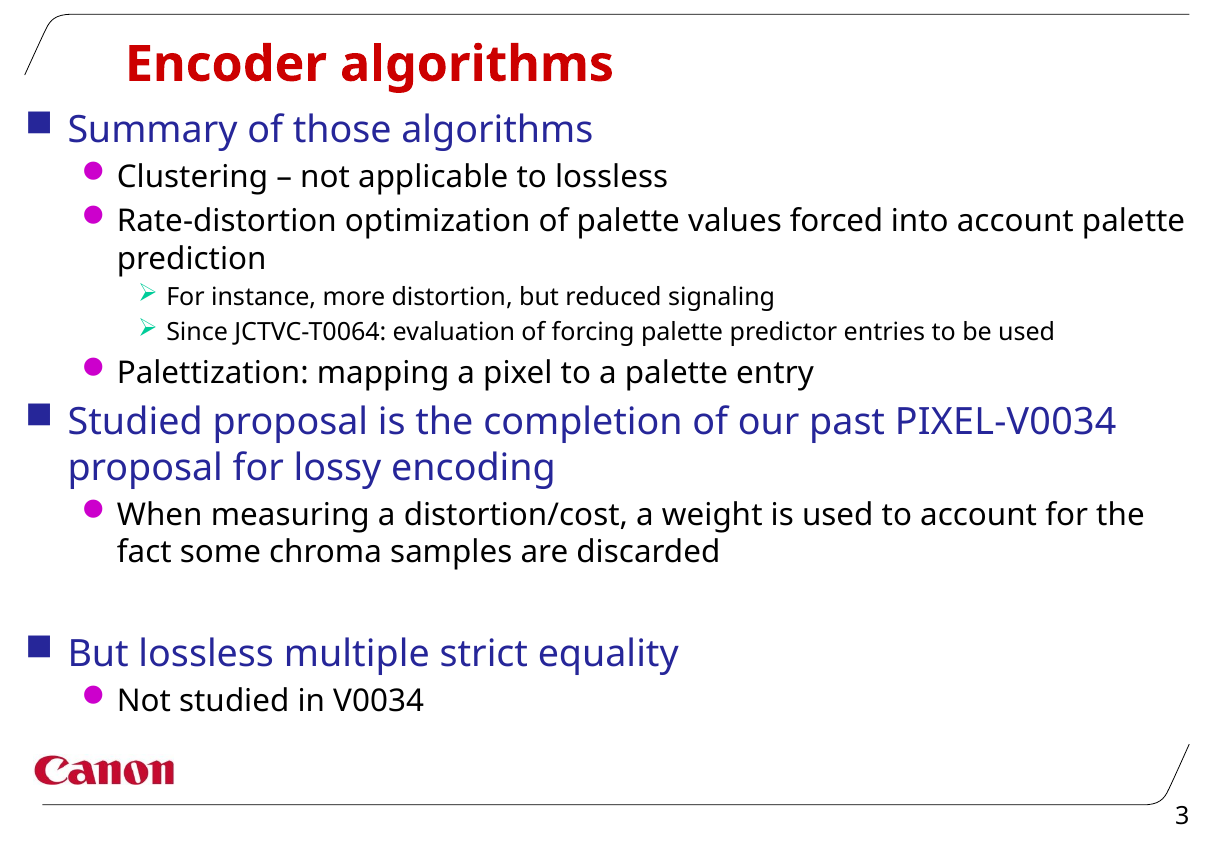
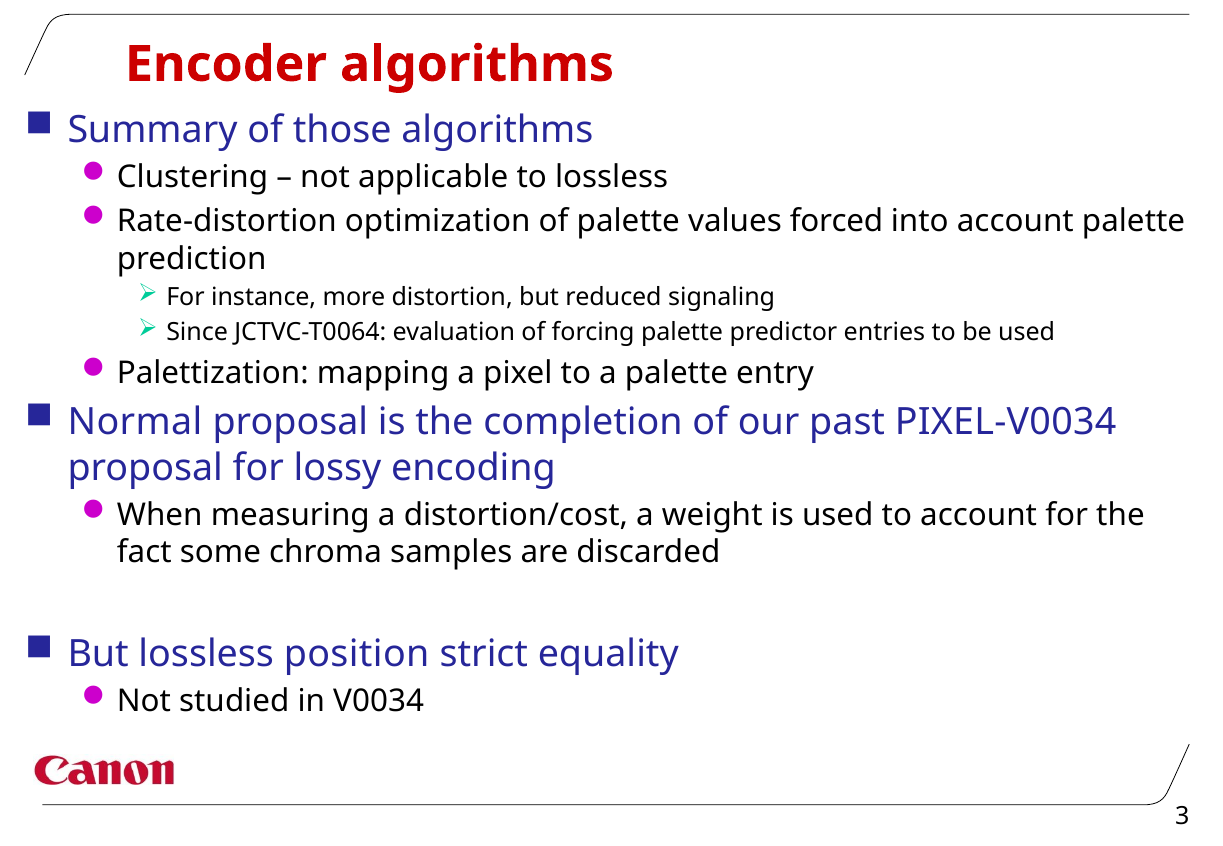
Studied at (135, 423): Studied -> Normal
multiple: multiple -> position
